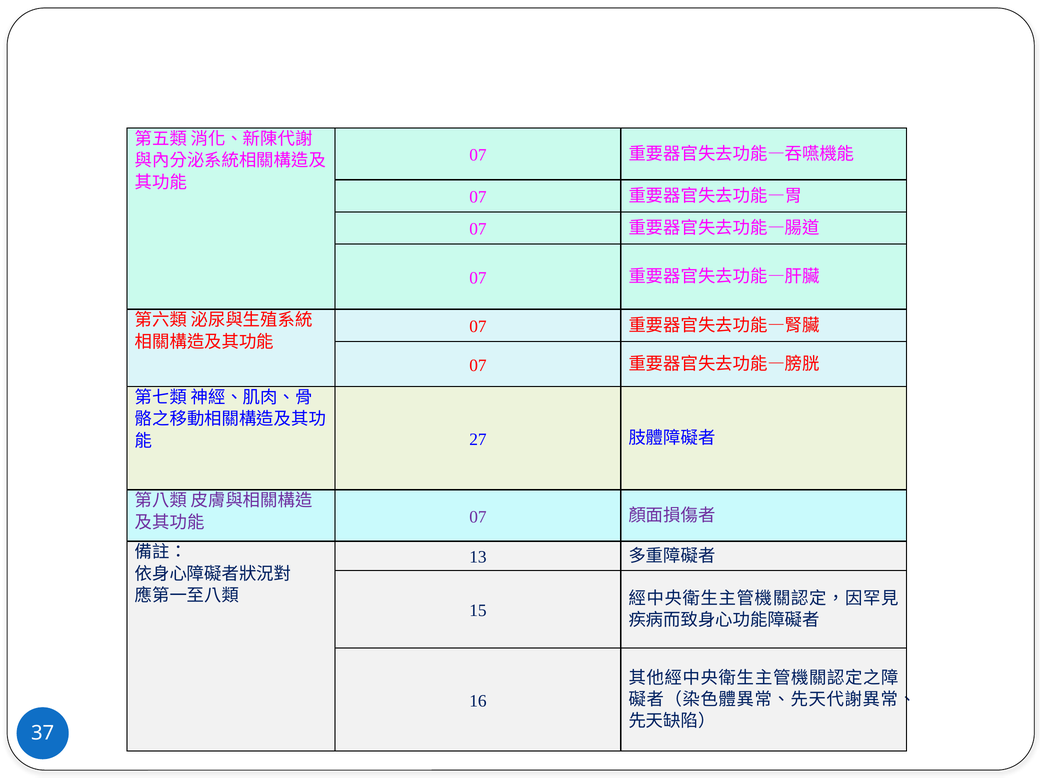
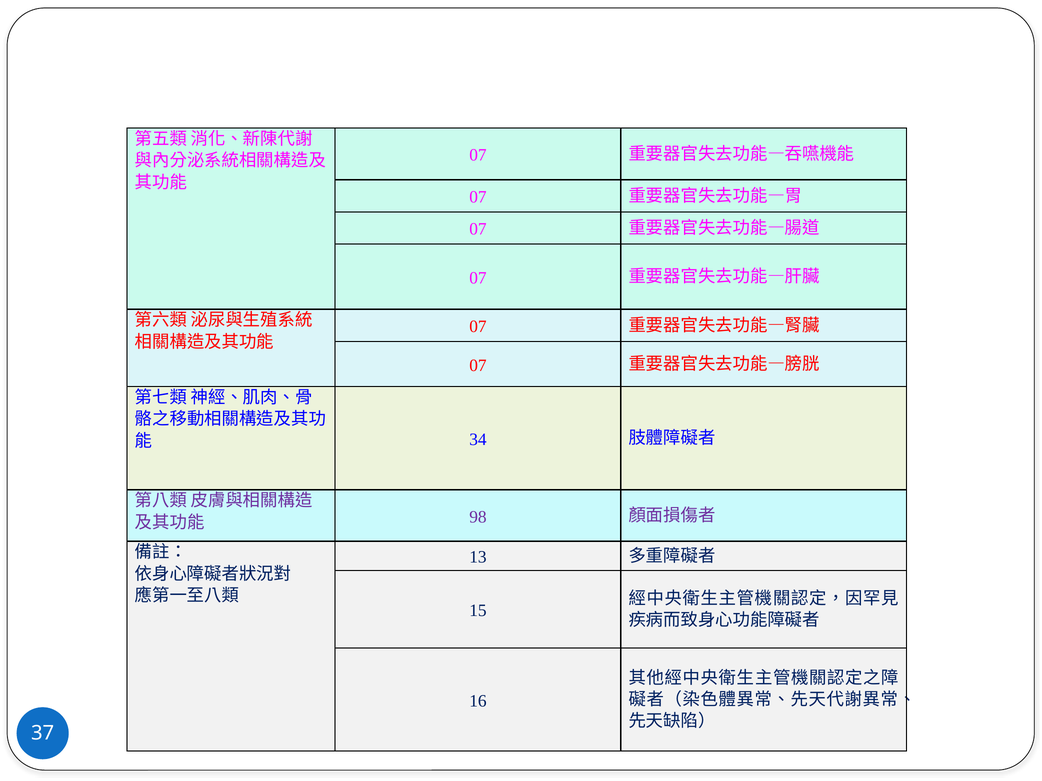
27: 27 -> 34
07 at (478, 517): 07 -> 98
